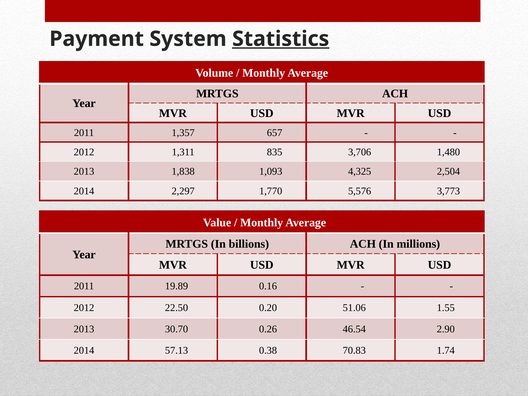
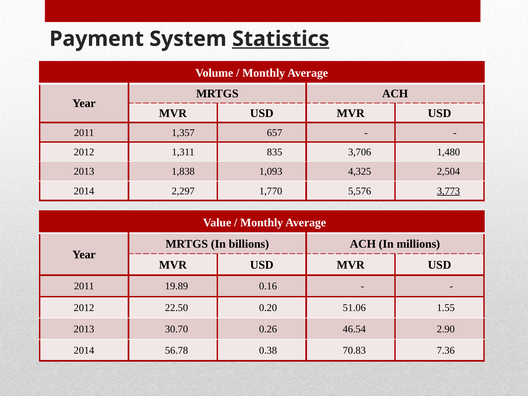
3,773 underline: none -> present
57.13: 57.13 -> 56.78
1.74: 1.74 -> 7.36
